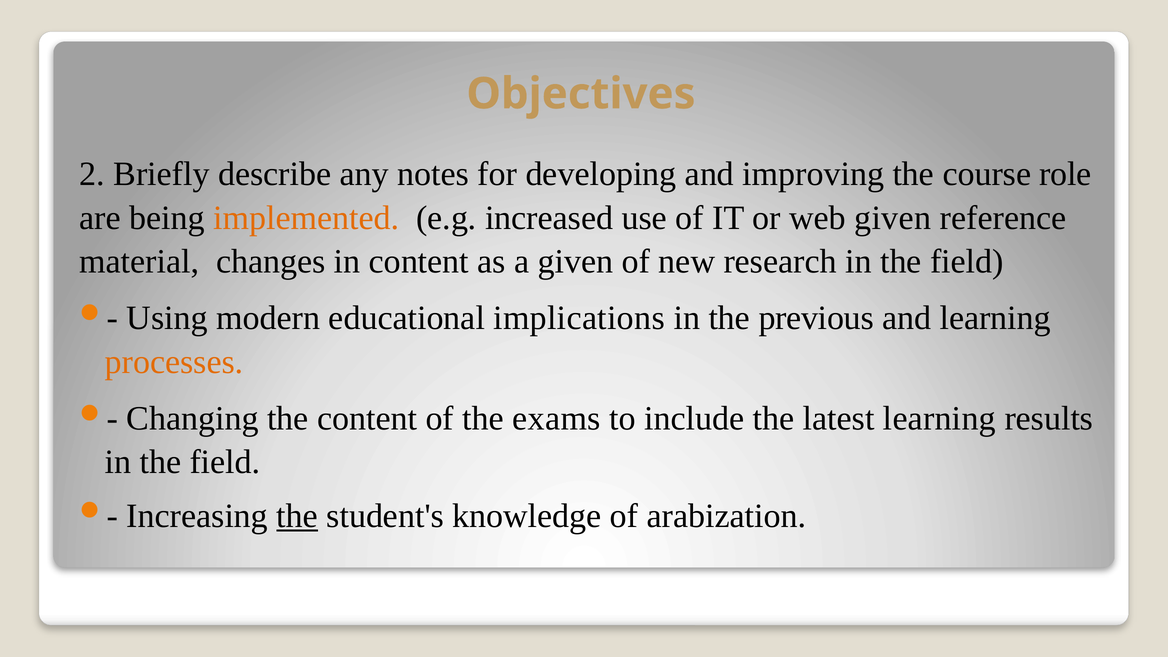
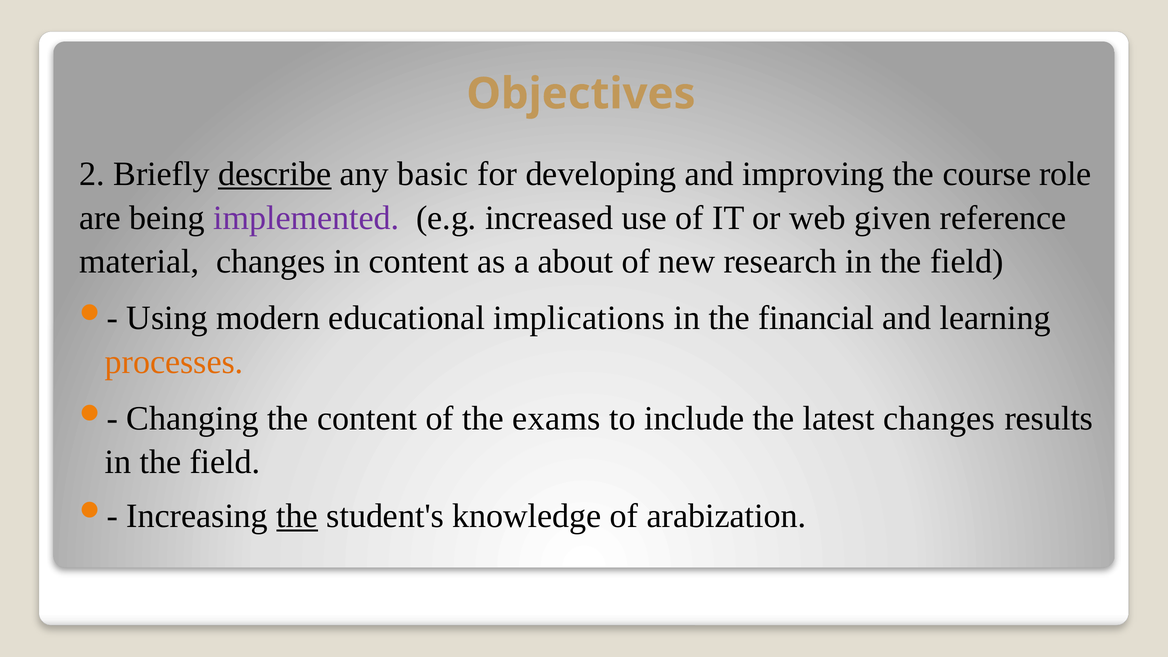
describe underline: none -> present
notes: notes -> basic
implemented colour: orange -> purple
a given: given -> about
previous: previous -> financial
latest learning: learning -> changes
